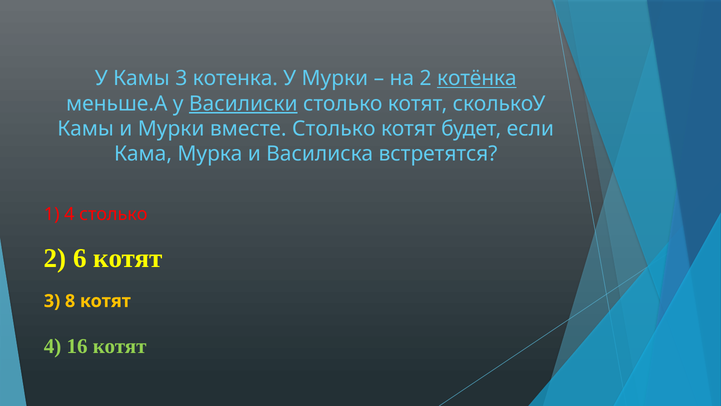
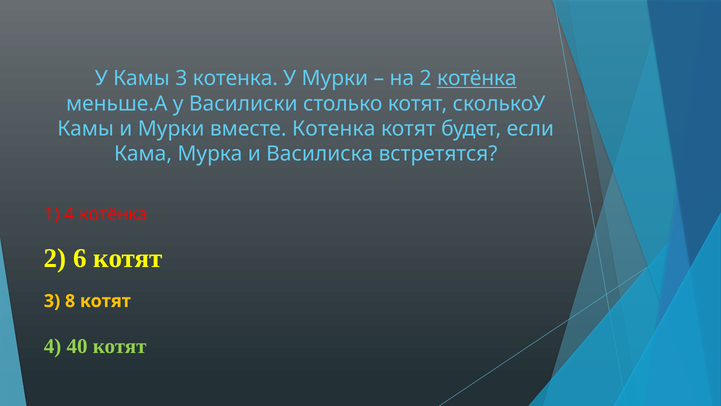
Василиски underline: present -> none
вместе Столько: Столько -> Котенка
4 столько: столько -> котёнка
16: 16 -> 40
